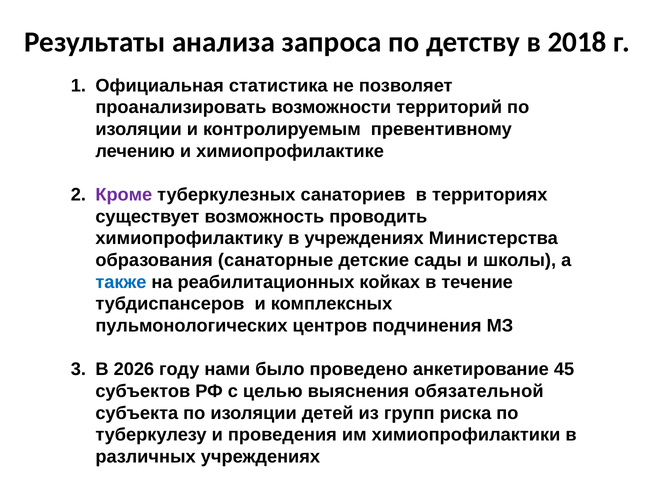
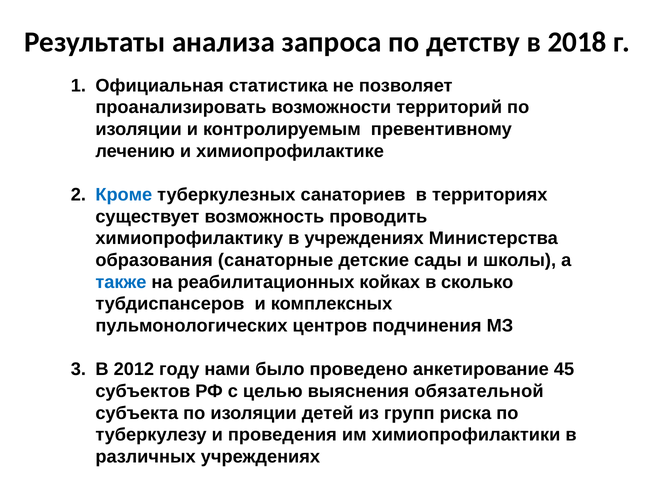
Кроме colour: purple -> blue
течение: течение -> сколько
2026: 2026 -> 2012
